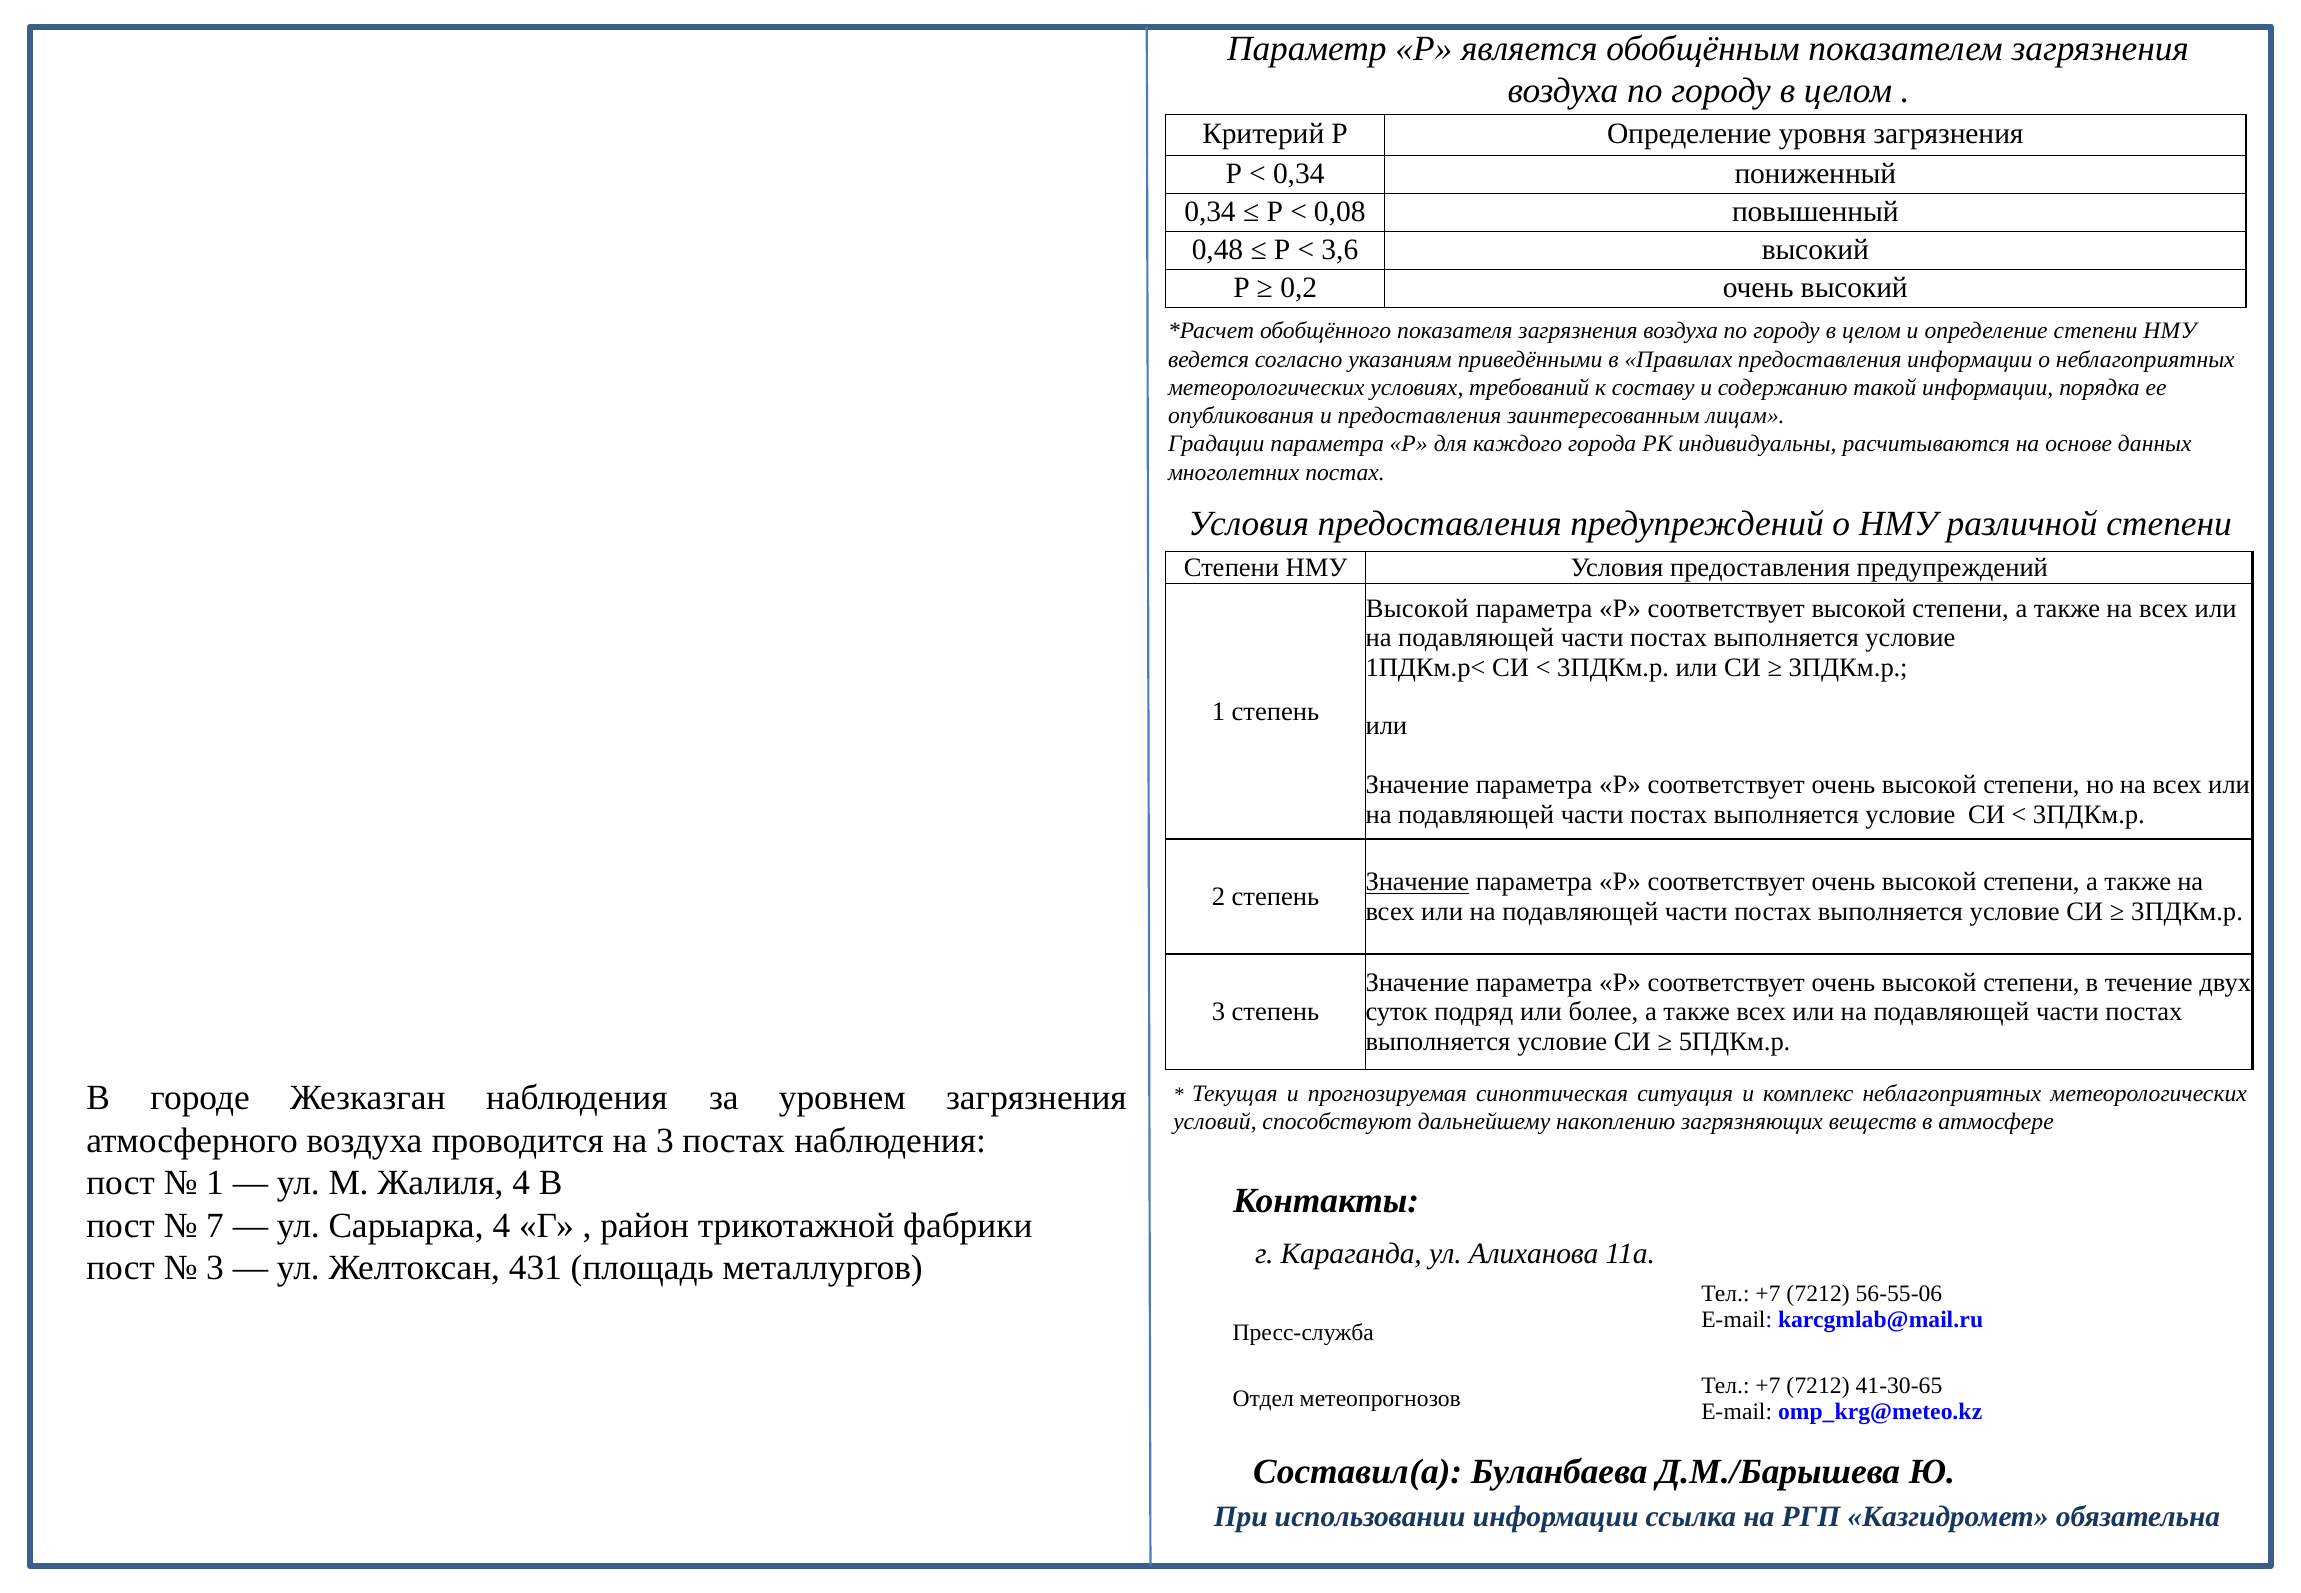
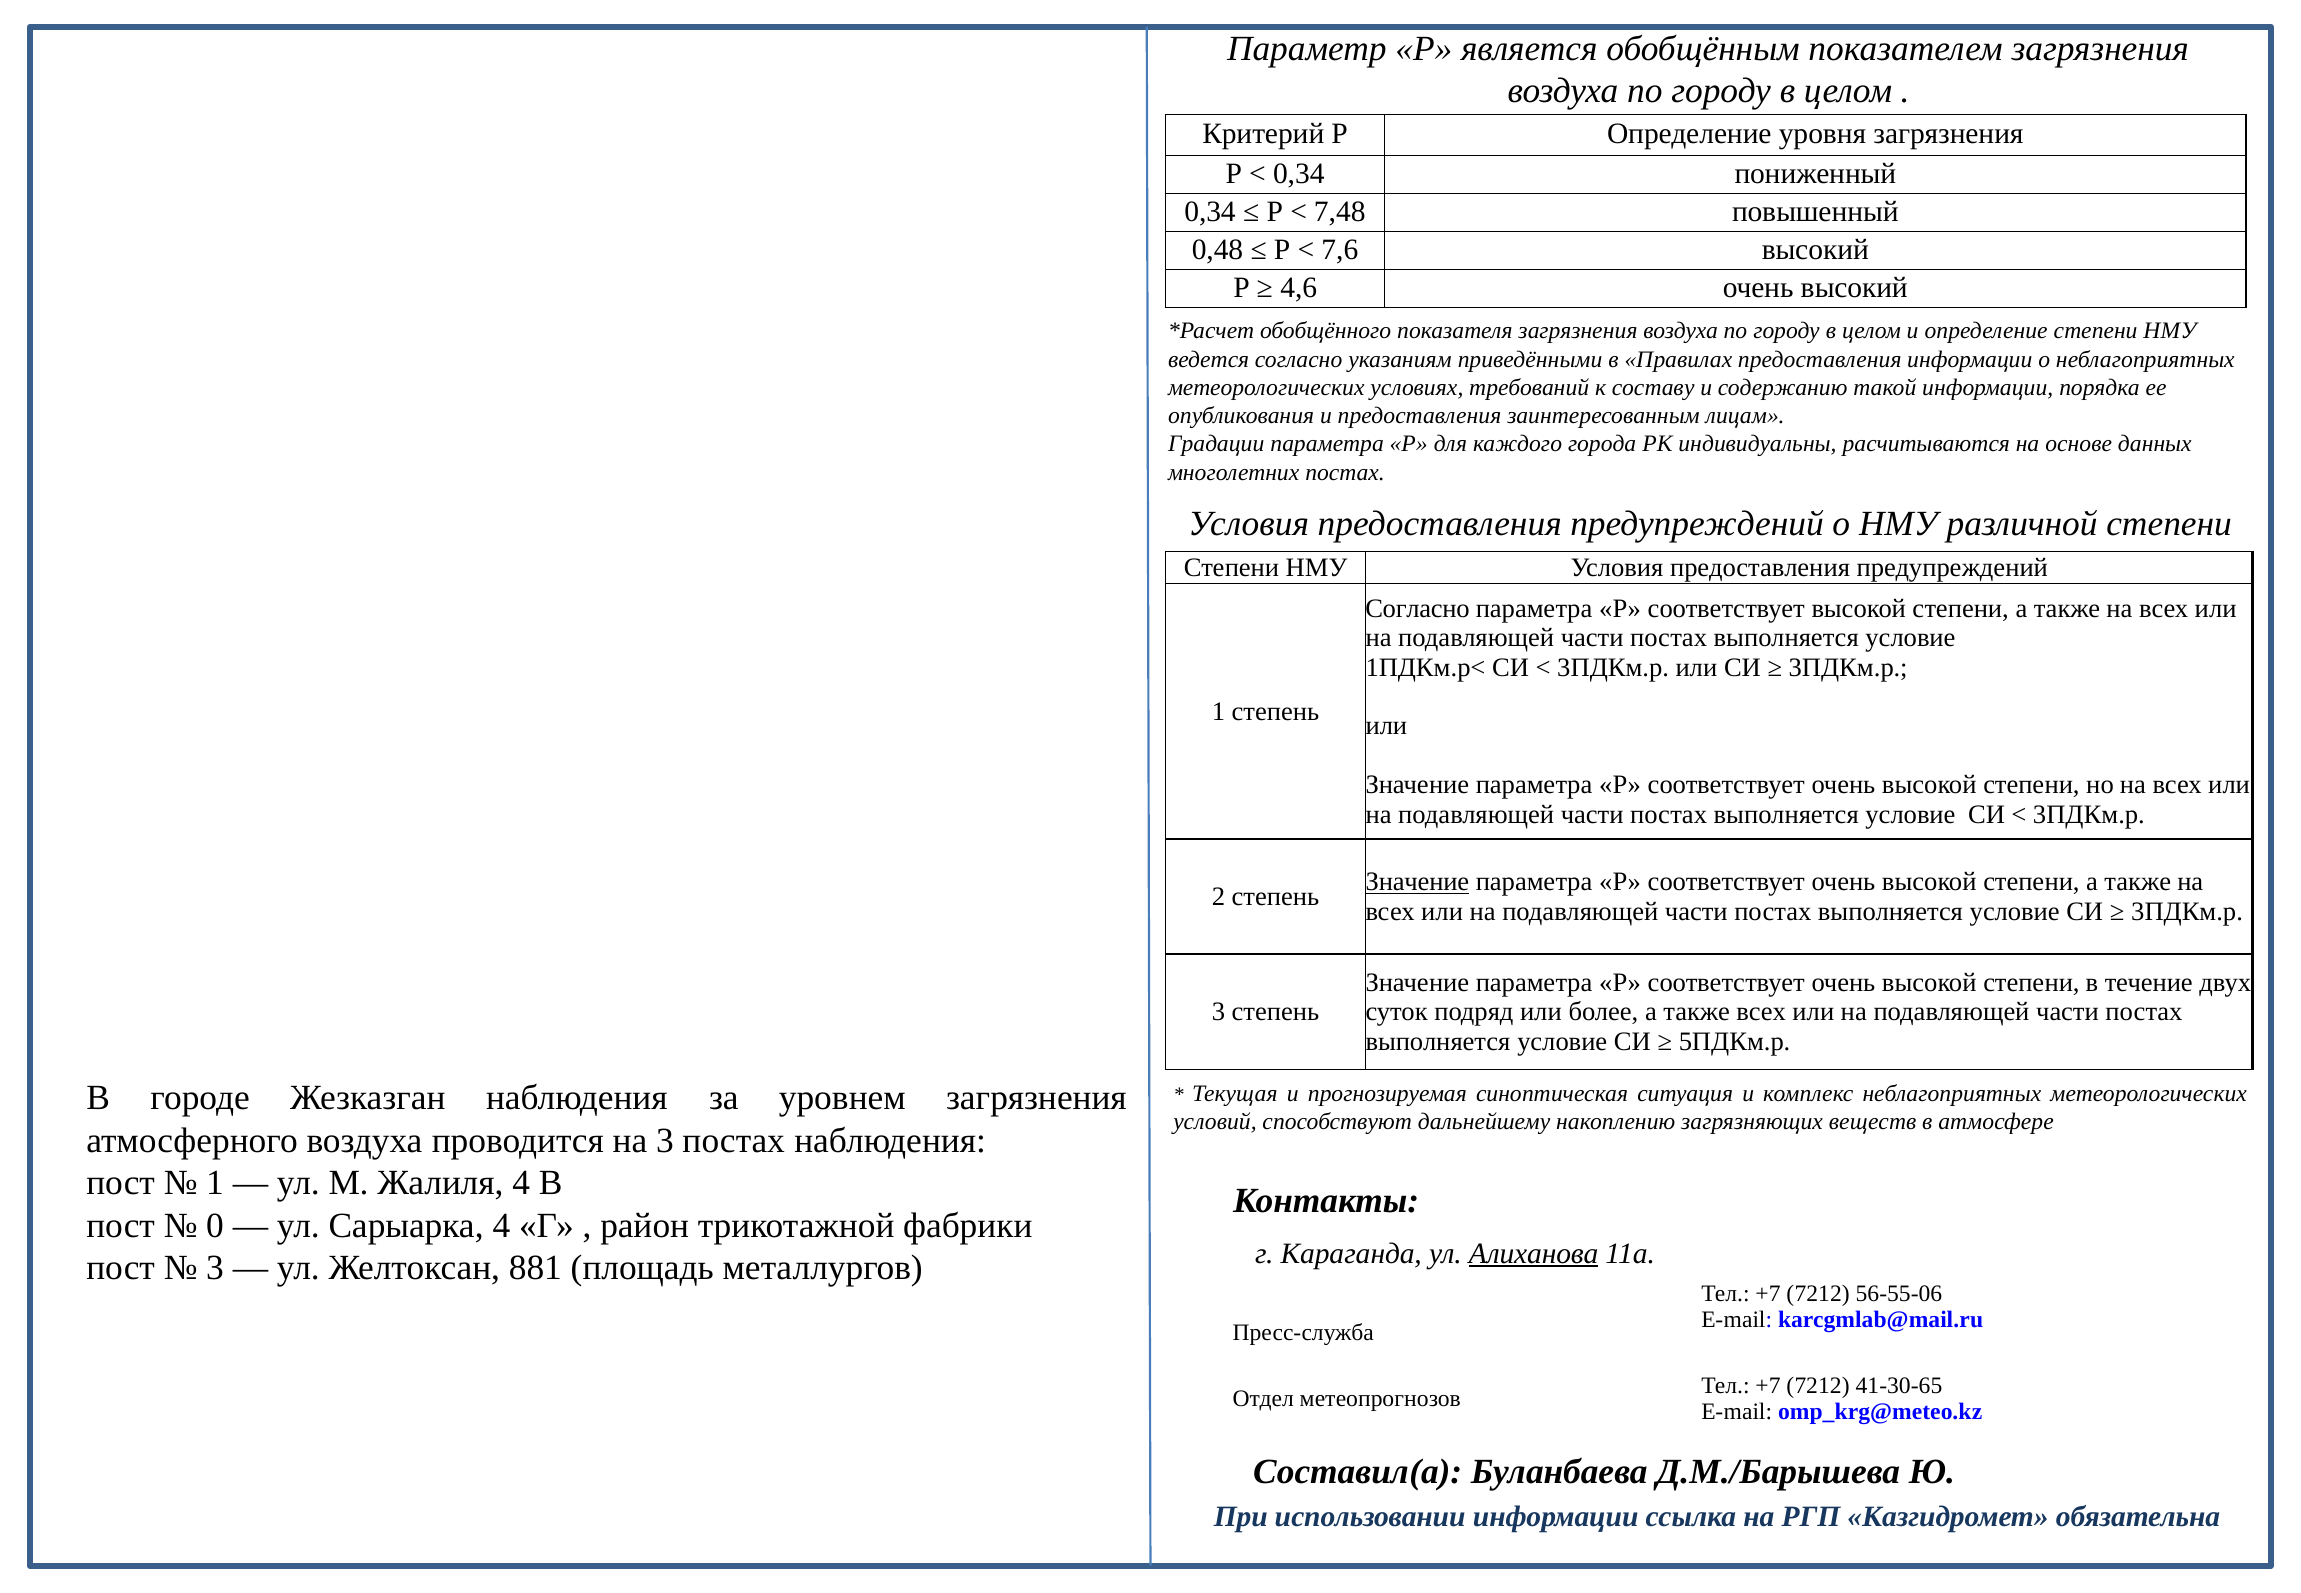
0,08: 0,08 -> 7,48
3,6: 3,6 -> 7,6
0,2: 0,2 -> 4,6
Высокой at (1417, 608): Высокой -> Согласно
7: 7 -> 0
Алиханова underline: none -> present
431: 431 -> 881
